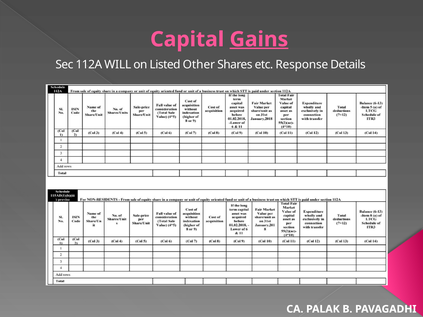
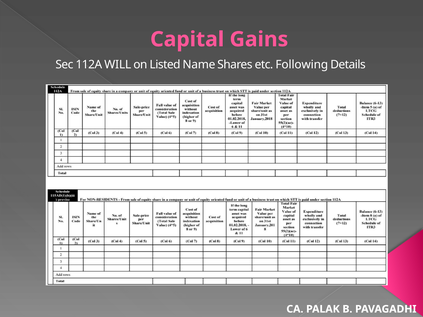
Gains underline: present -> none
Other: Other -> Name
Response: Response -> Following
